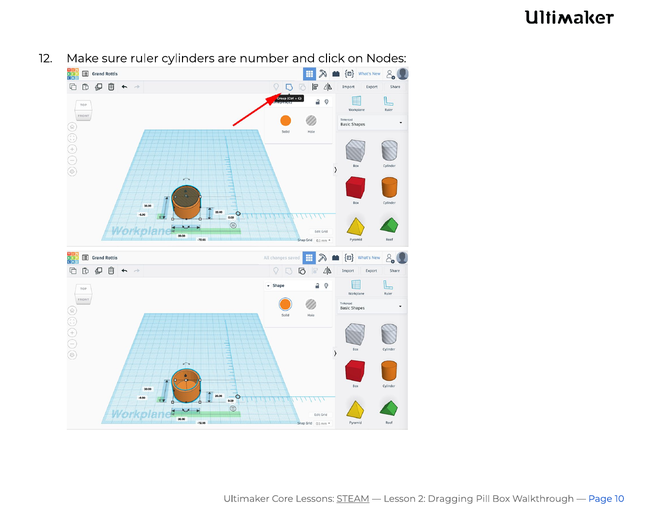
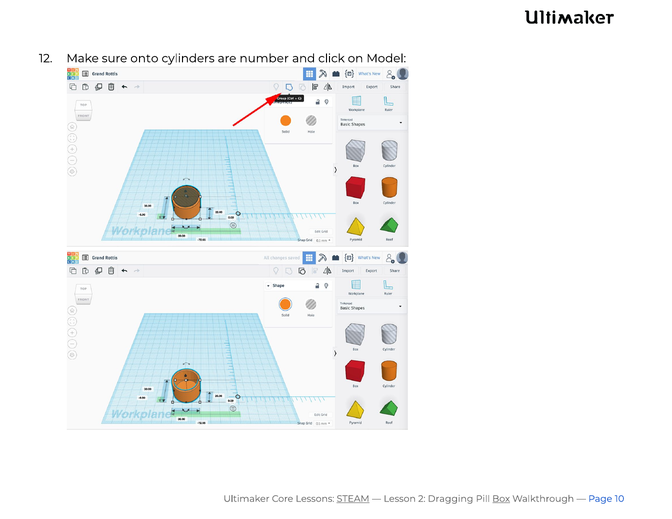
ruler: ruler -> onto
Nodes: Nodes -> Model
Box underline: none -> present
